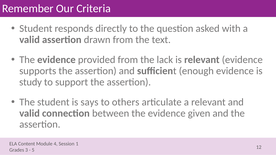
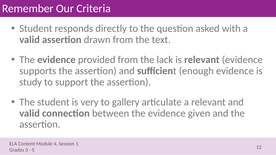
says: says -> very
others: others -> gallery
